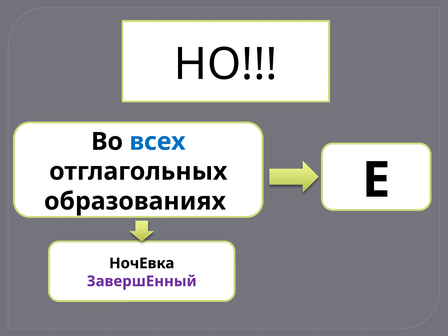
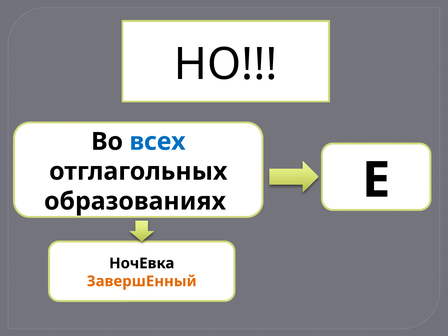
ЗавершЕнный colour: purple -> orange
